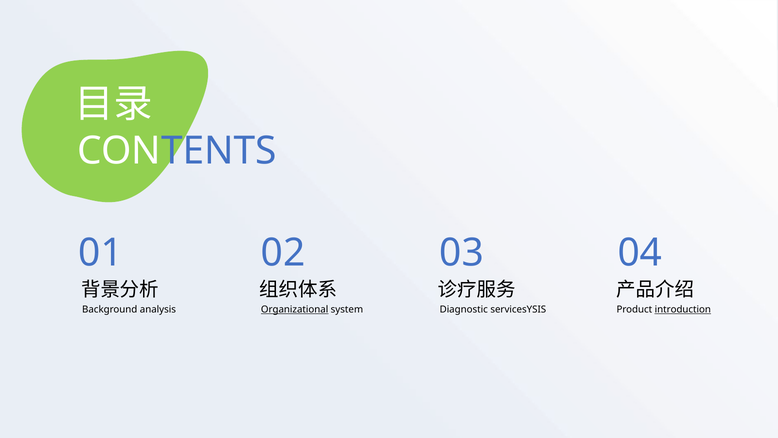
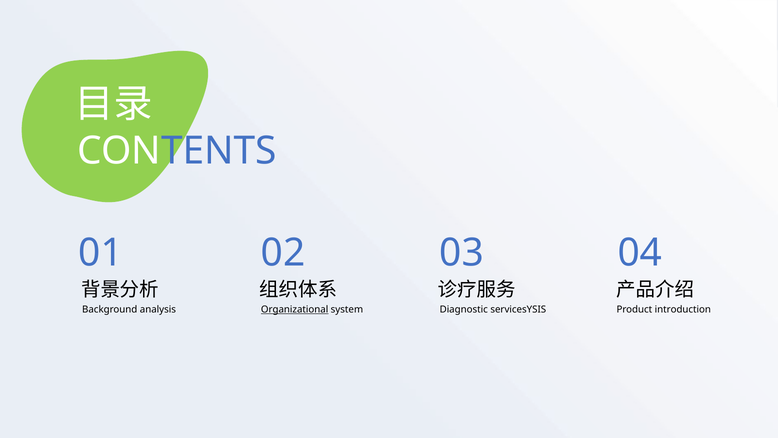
introduction underline: present -> none
